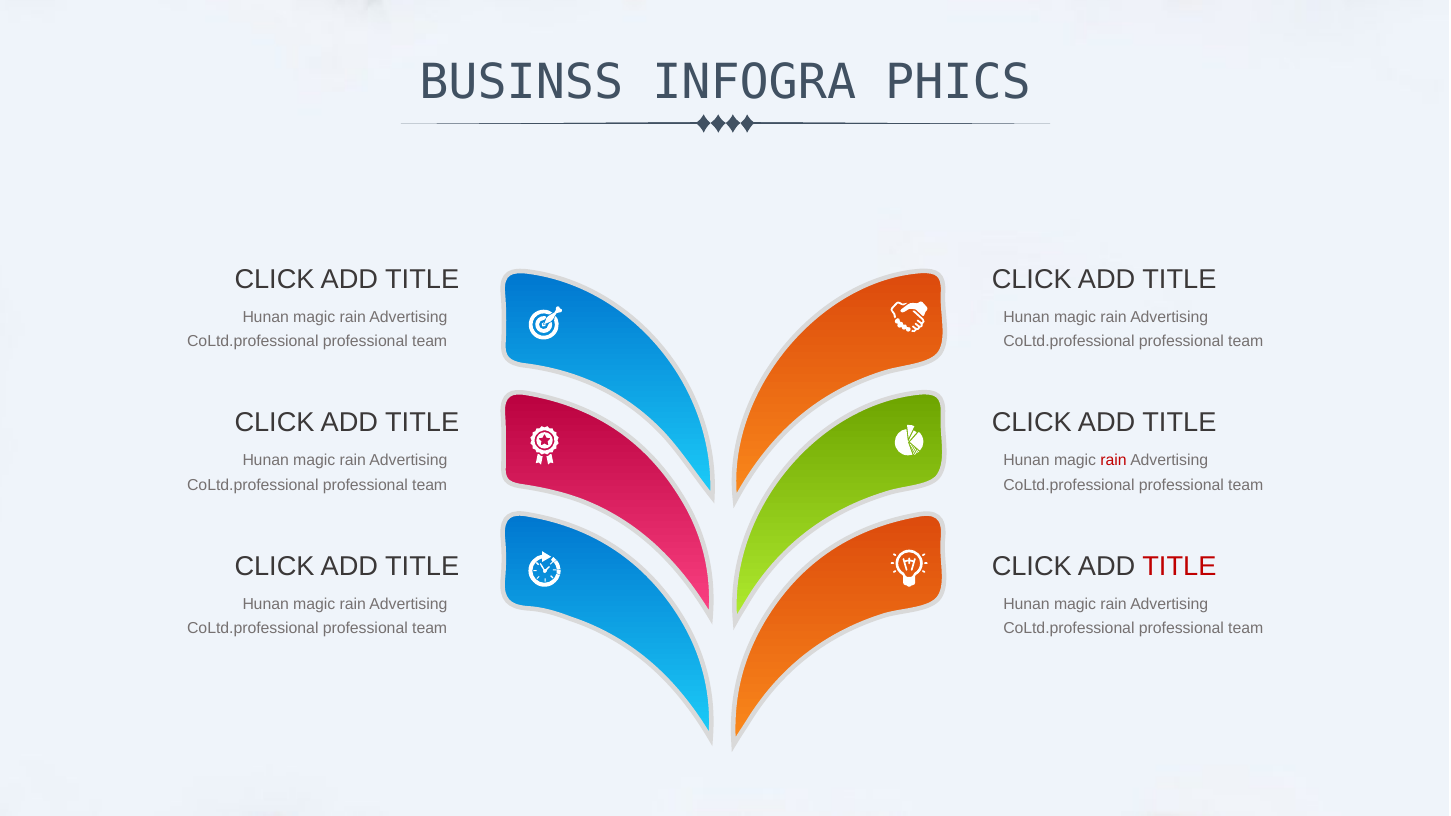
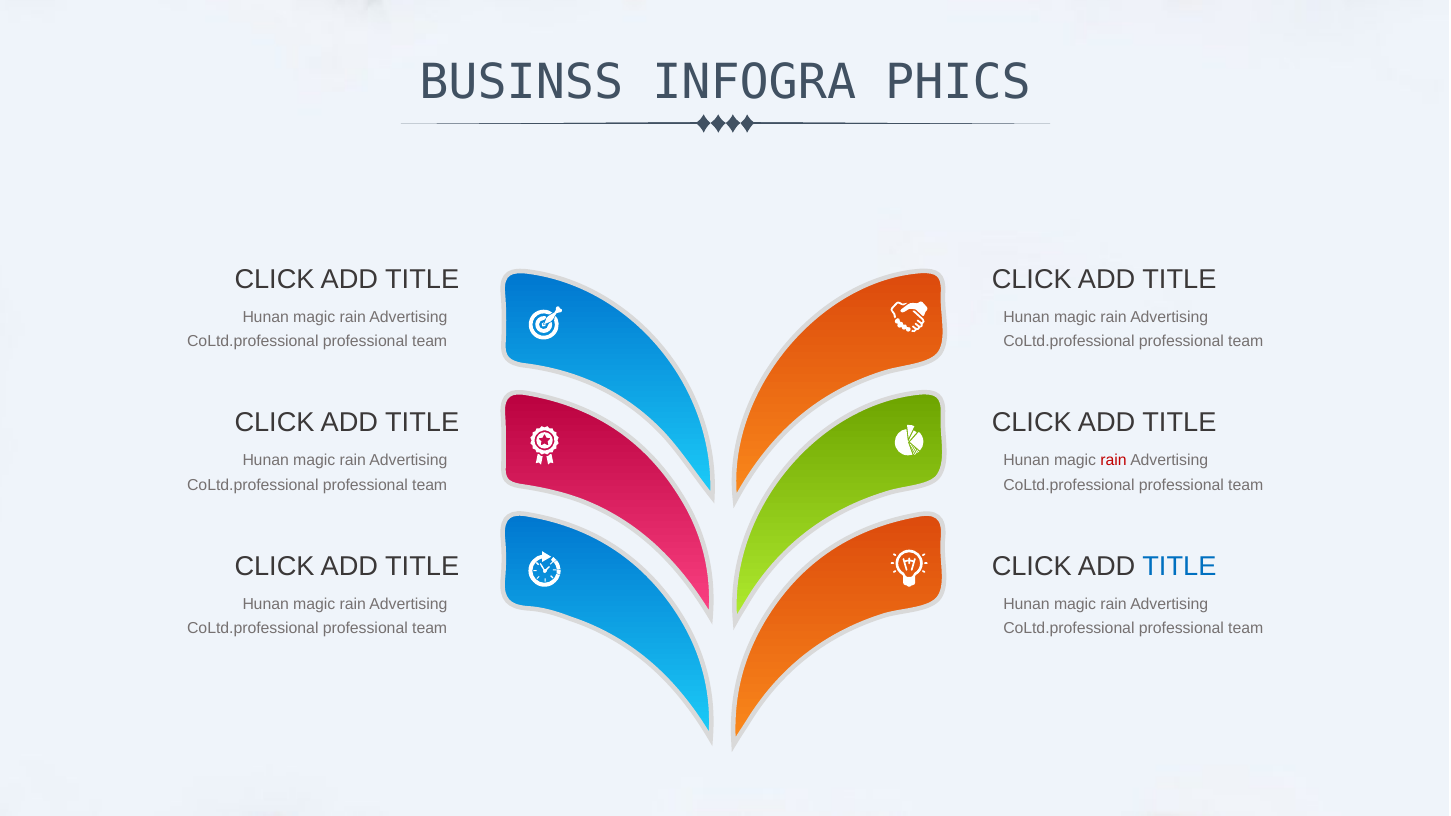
TITLE at (1179, 567) colour: red -> blue
